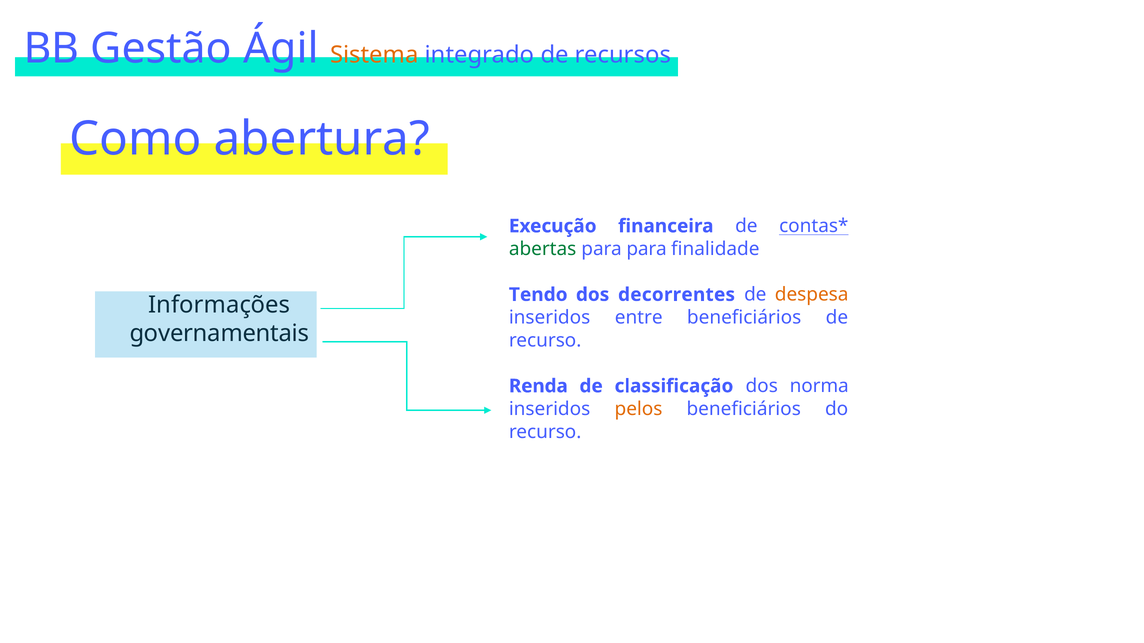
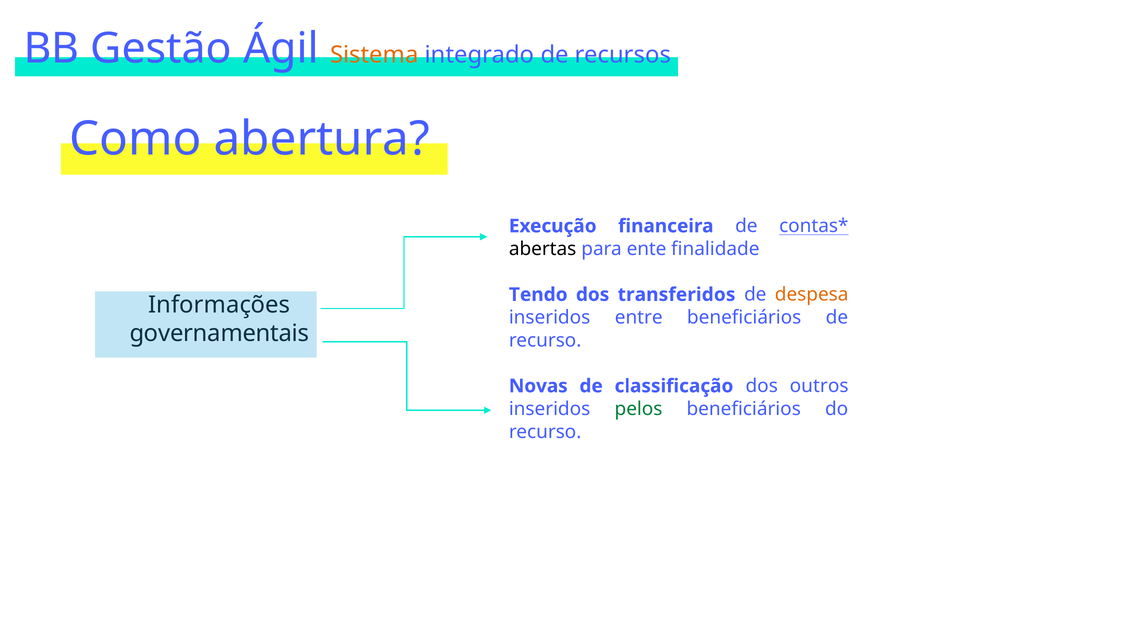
abertas colour: green -> black
para para: para -> ente
decorrentes: decorrentes -> transferidos
Renda: Renda -> Novas
norma: norma -> outros
pelos colour: orange -> green
